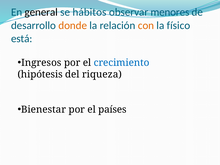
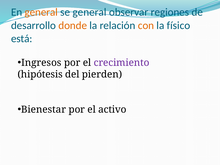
general at (41, 12) colour: black -> orange
se hábitos: hábitos -> general
menores: menores -> regiones
crecimiento colour: blue -> purple
riqueza: riqueza -> pierden
países: países -> activo
